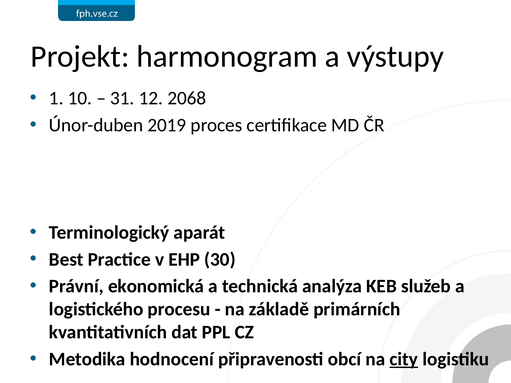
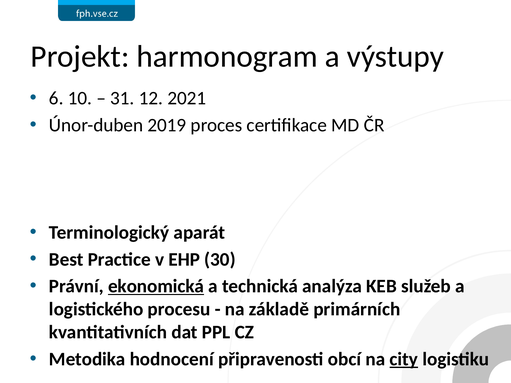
1: 1 -> 6
2068: 2068 -> 2021
ekonomická underline: none -> present
